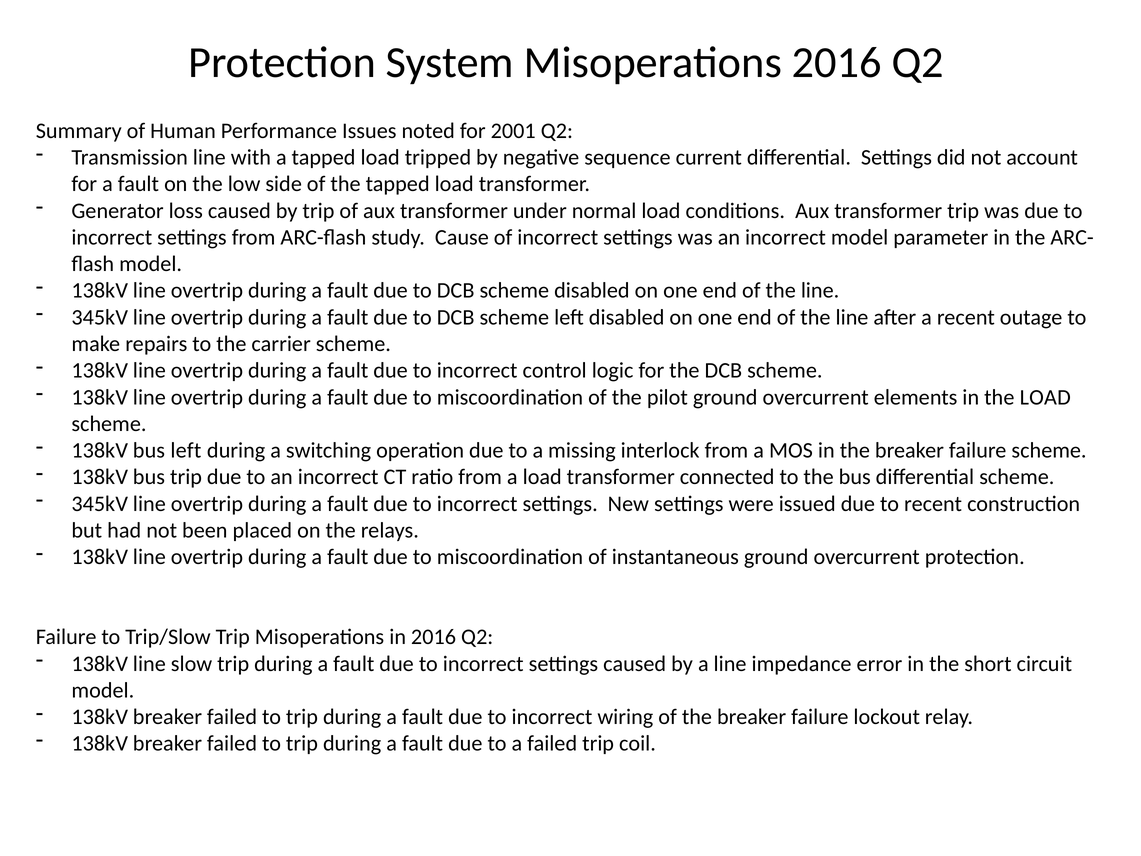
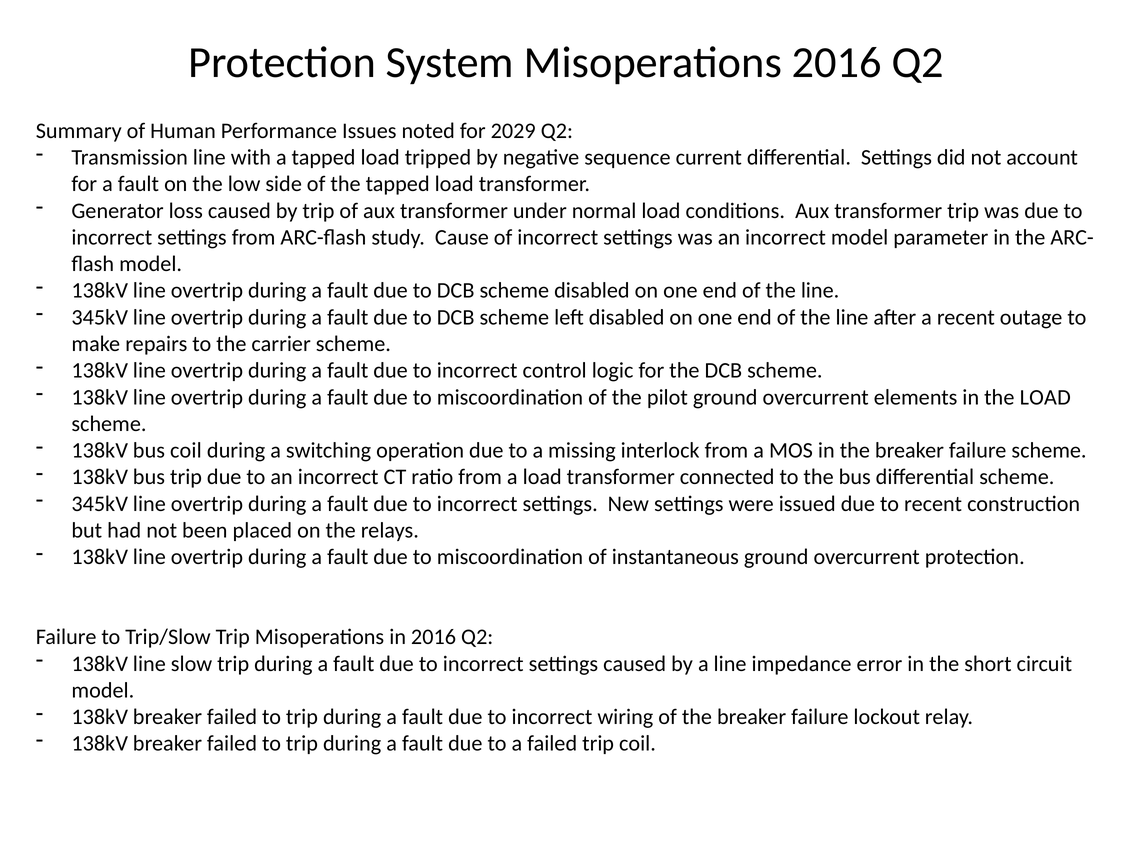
2001: 2001 -> 2029
bus left: left -> coil
